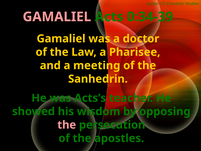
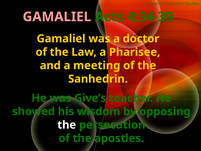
0:34-39: 0:34-39 -> 4:34-39
Acts’s: Acts’s -> Give’s
the at (67, 125) colour: pink -> white
